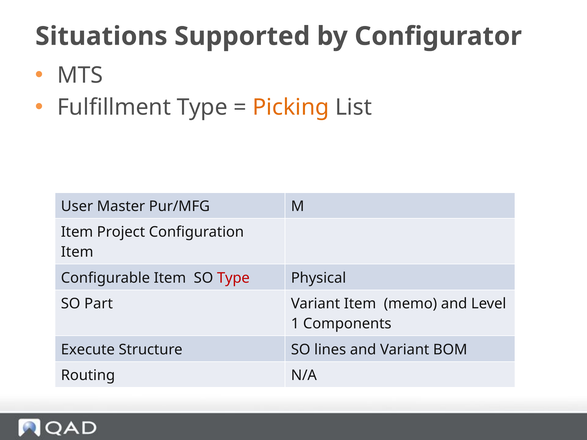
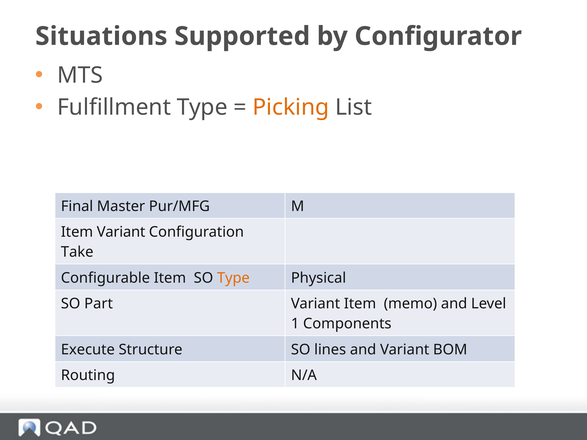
User: User -> Final
Item Project: Project -> Variant
Item at (77, 252): Item -> Take
Type at (233, 278) colour: red -> orange
